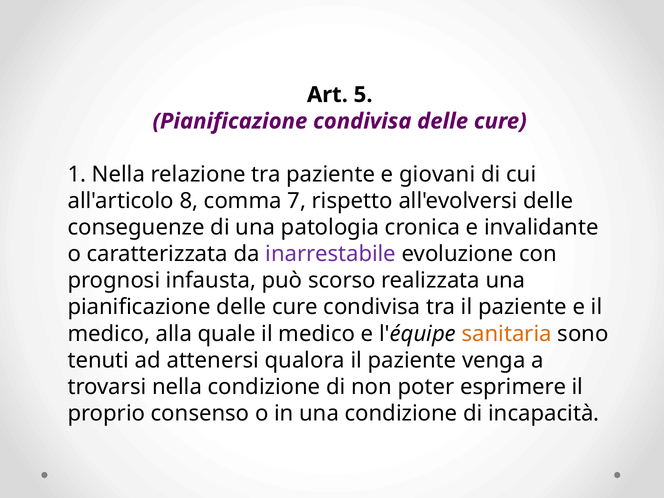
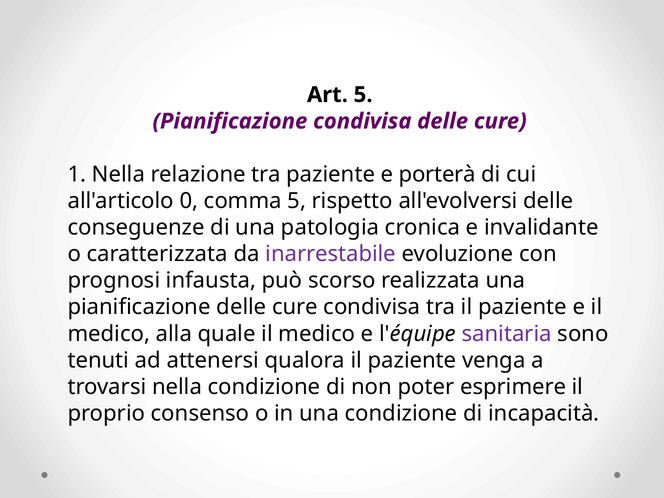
giovani: giovani -> porterà
8: 8 -> 0
comma 7: 7 -> 5
sanitaria colour: orange -> purple
